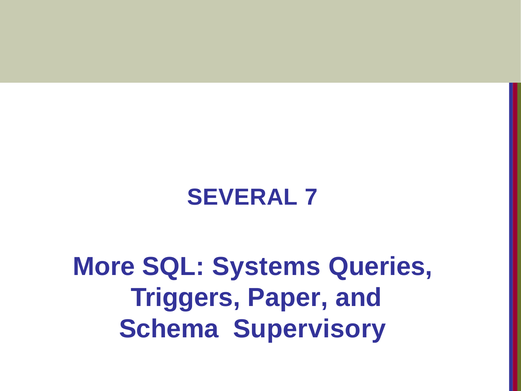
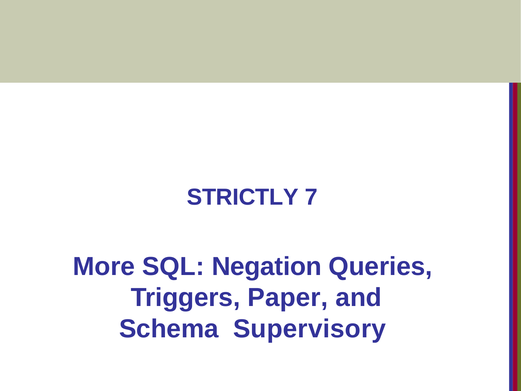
SEVERAL: SEVERAL -> STRICTLY
Systems: Systems -> Negation
